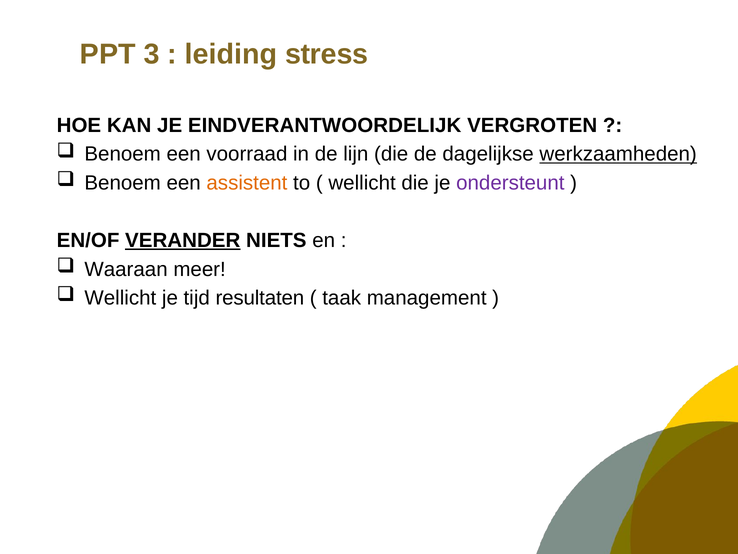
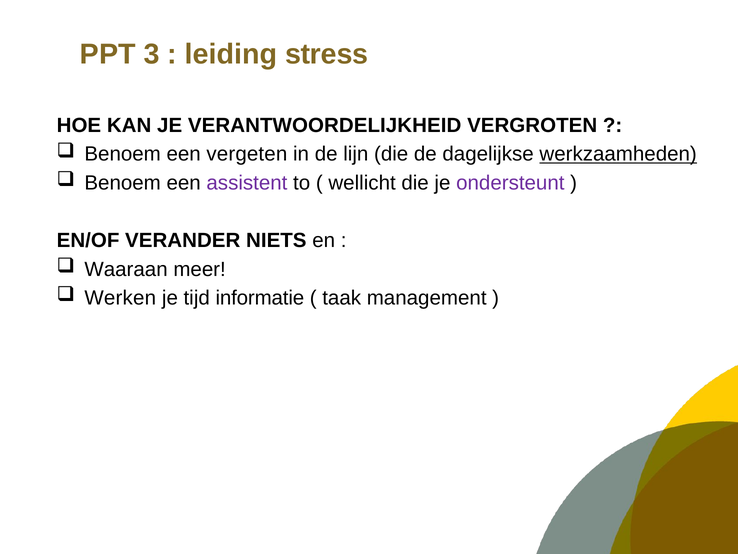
EINDVERANTWOORDELIJK: EINDVERANTWOORDELIJK -> VERANTWOORDELIJKHEID
voorraad: voorraad -> vergeten
assistent colour: orange -> purple
VERANDER underline: present -> none
Wellicht at (120, 298): Wellicht -> Werken
resultaten: resultaten -> informatie
